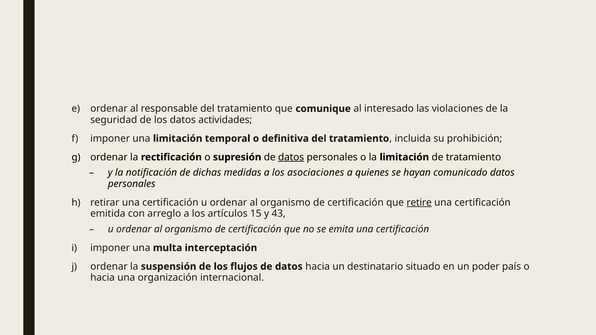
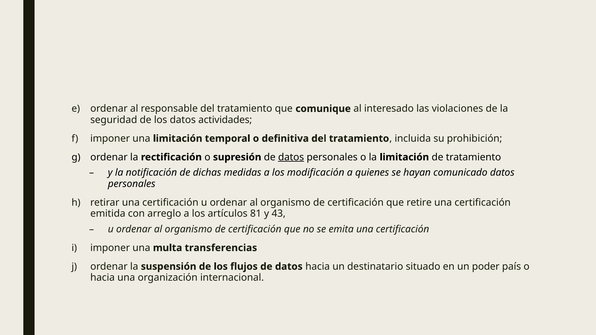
asociaciones: asociaciones -> modificación
retire underline: present -> none
15: 15 -> 81
interceptación: interceptación -> transferencias
